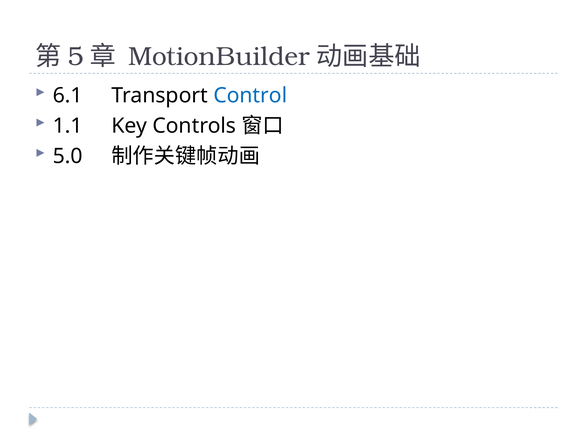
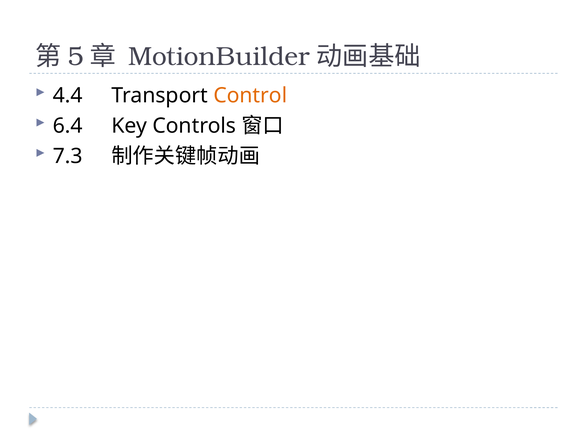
6.1: 6.1 -> 4.4
Control colour: blue -> orange
1.1: 1.1 -> 6.4
5.0: 5.0 -> 7.3
